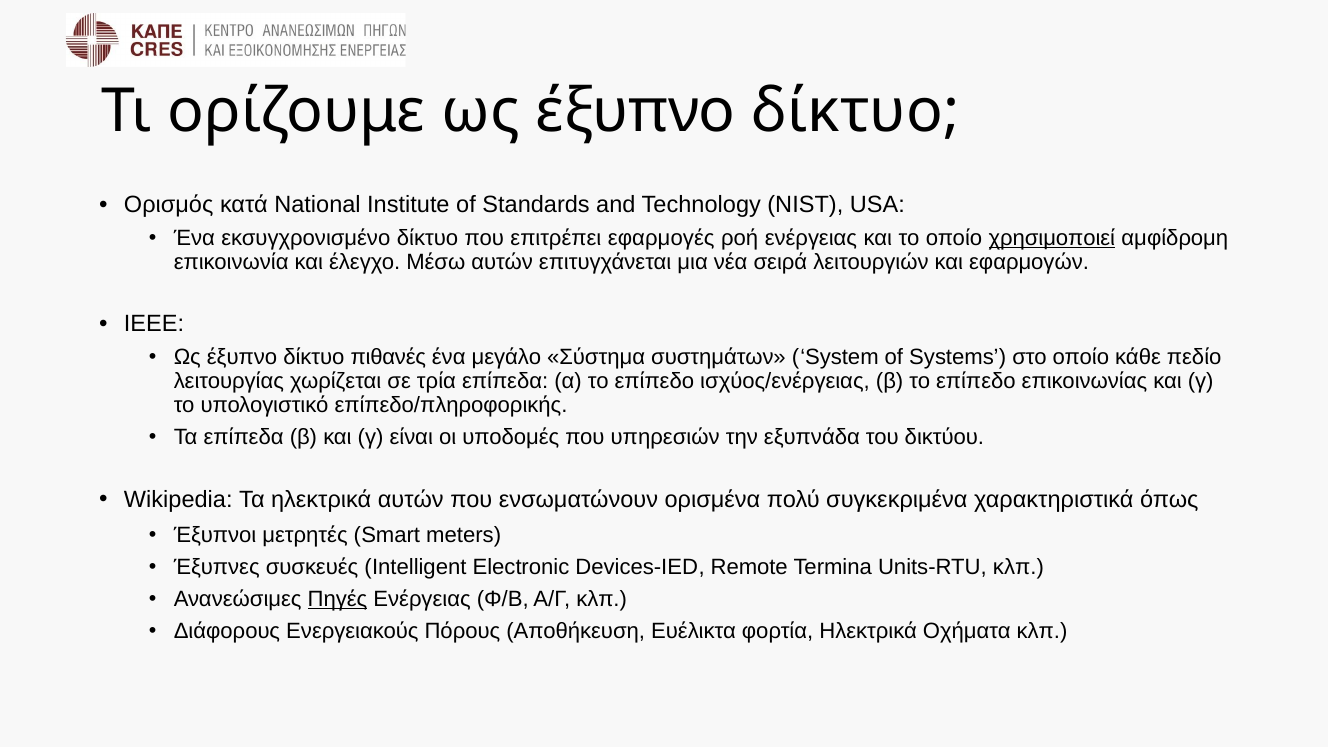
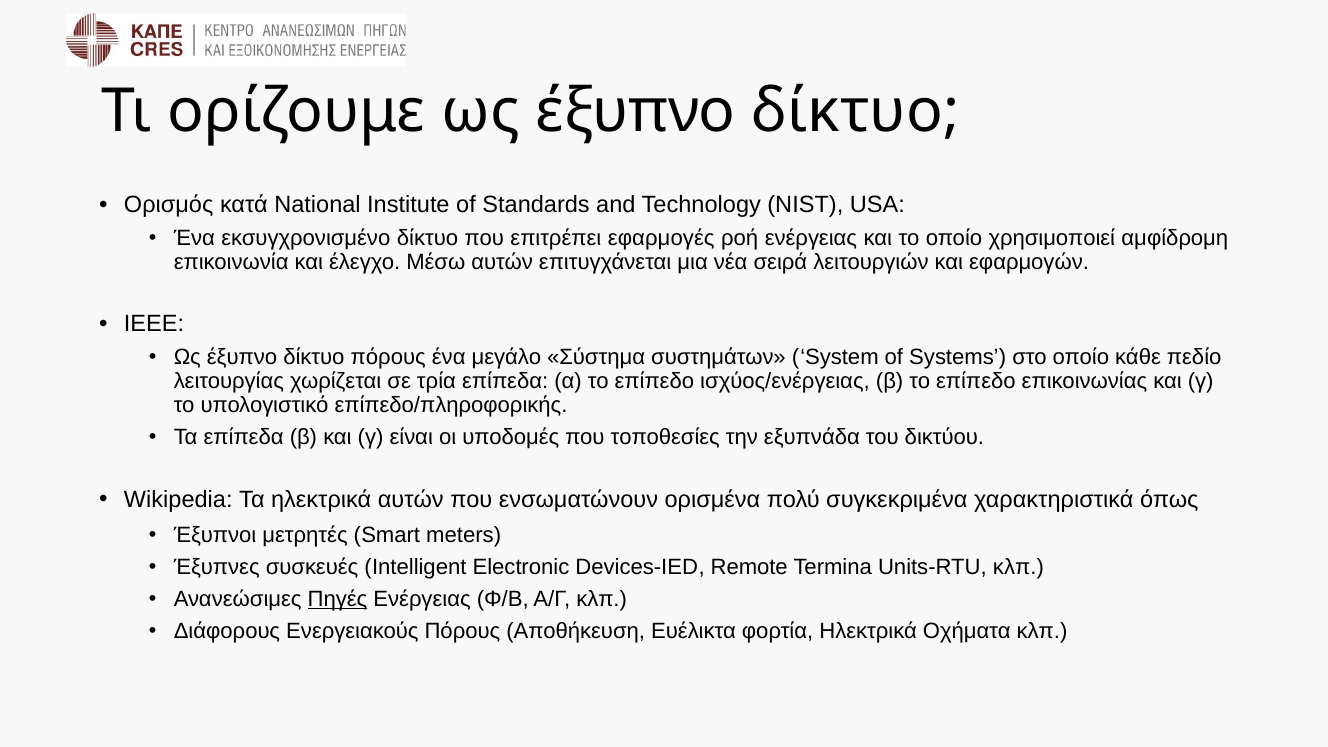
χρησιμοποιεί underline: present -> none
δίκτυο πιθανές: πιθανές -> πόρους
υπηρεσιών: υπηρεσιών -> τοποθεσίες
